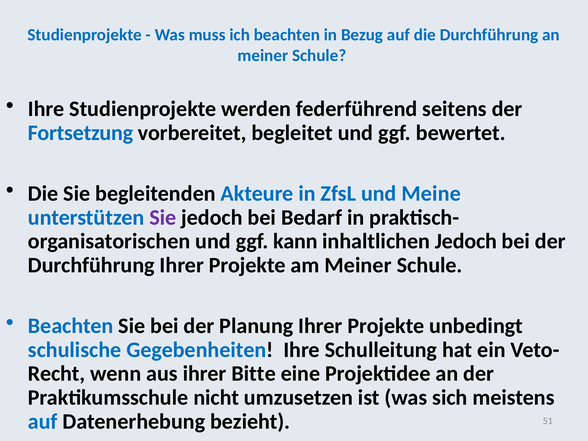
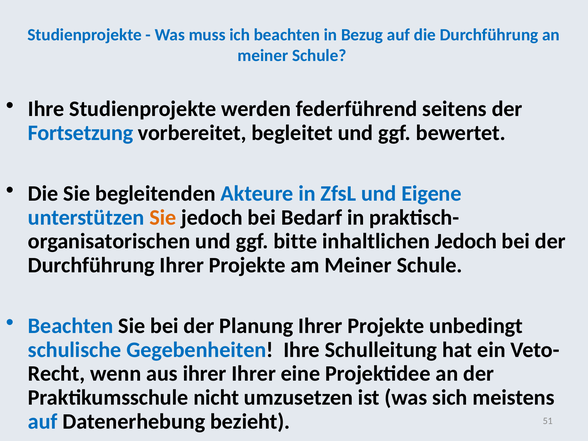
Meine: Meine -> Eigene
Sie at (163, 217) colour: purple -> orange
kann: kann -> bitte
ihrer Bitte: Bitte -> Ihrer
